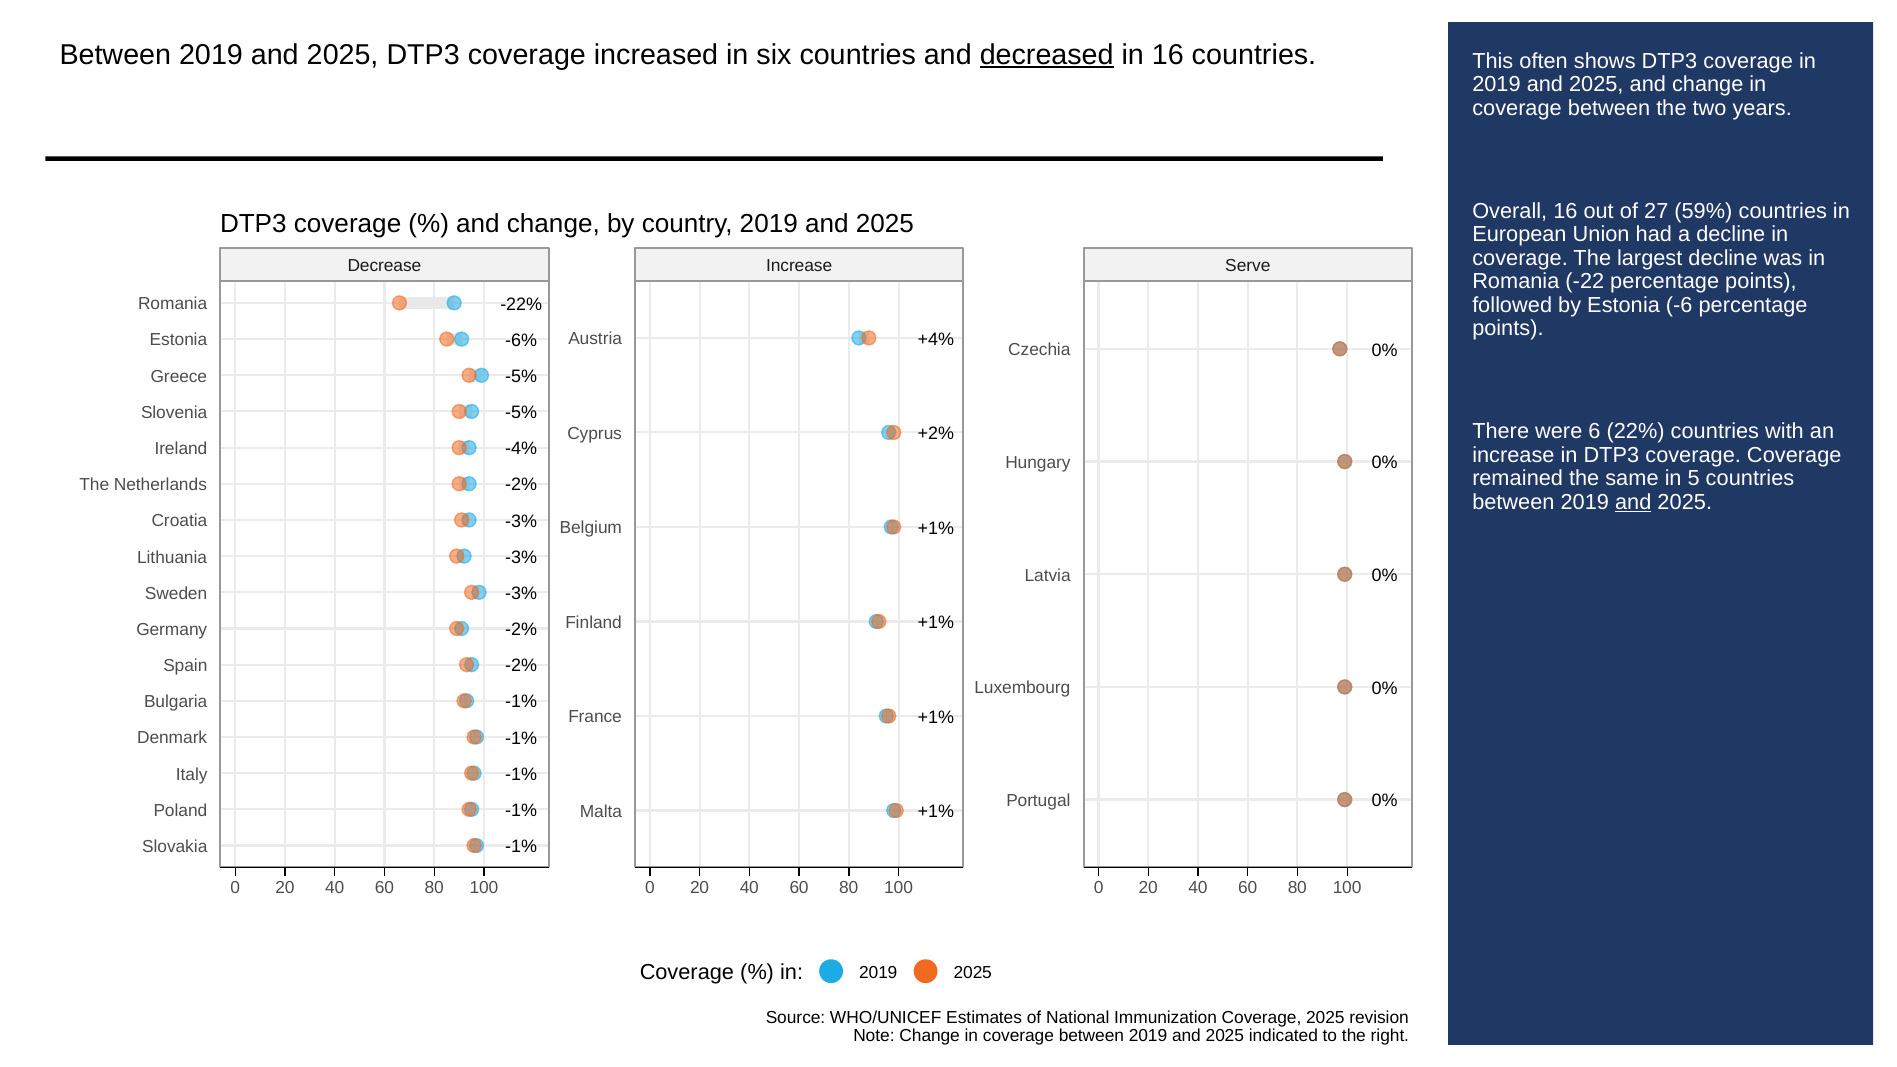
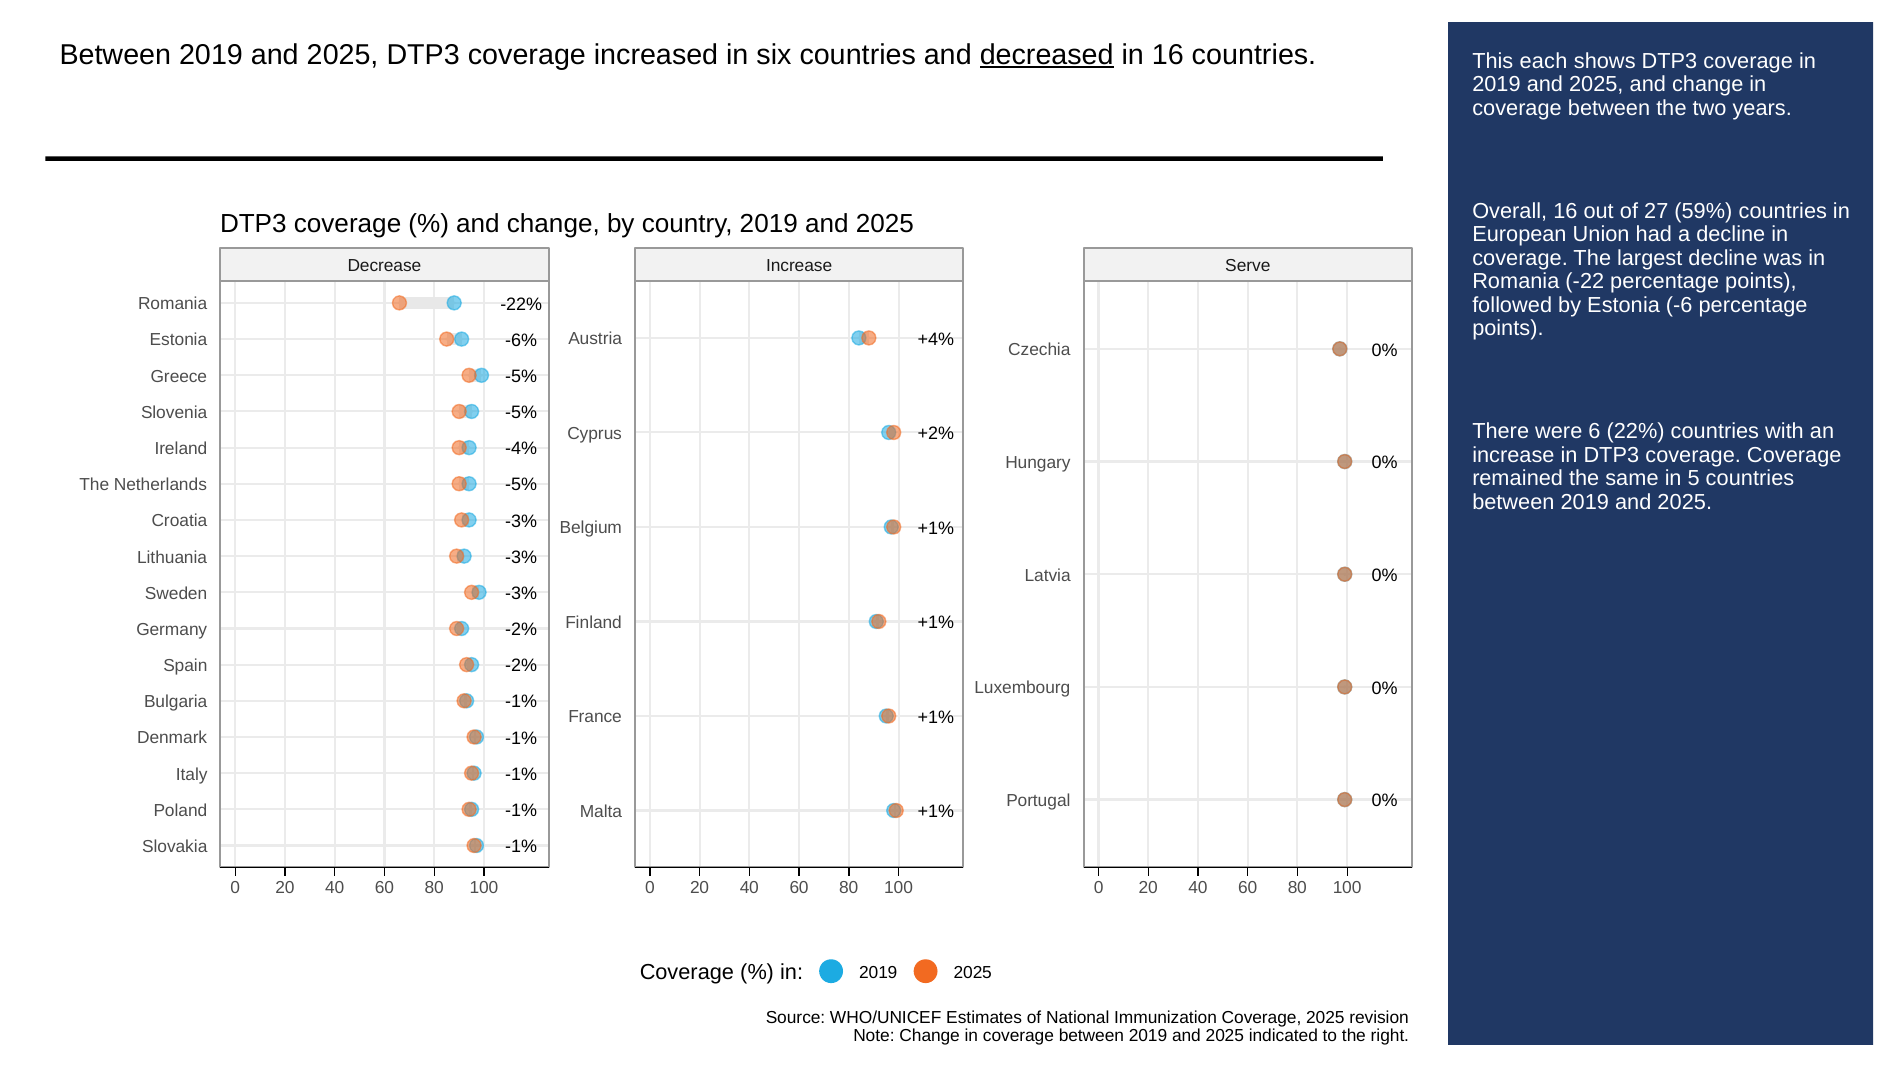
often: often -> each
-2% at (521, 485): -2% -> -5%
and at (1633, 502) underline: present -> none
